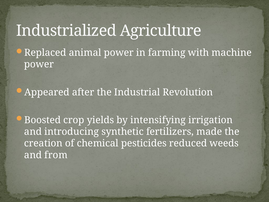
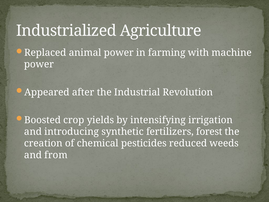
made: made -> forest
